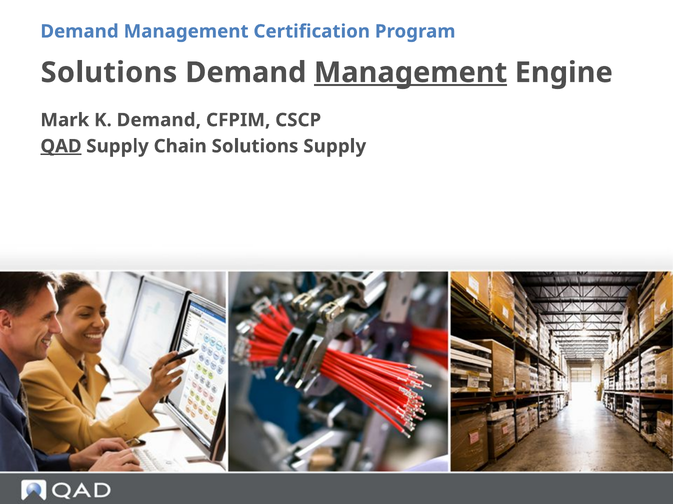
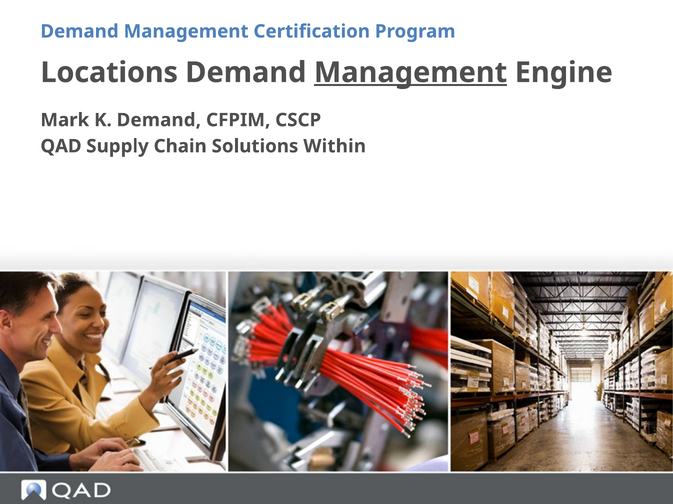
Solutions at (109, 73): Solutions -> Locations
QAD underline: present -> none
Solutions Supply: Supply -> Within
